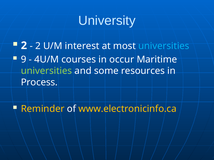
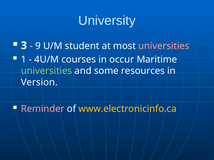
2 at (24, 46): 2 -> 3
2 at (38, 46): 2 -> 9
interest: interest -> student
universities at (164, 46) colour: light blue -> pink
9: 9 -> 1
Process: Process -> Version
Reminder colour: yellow -> pink
